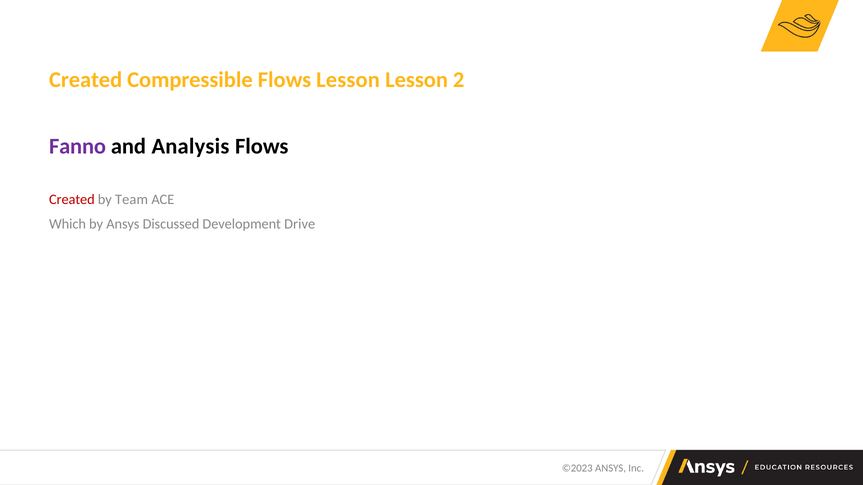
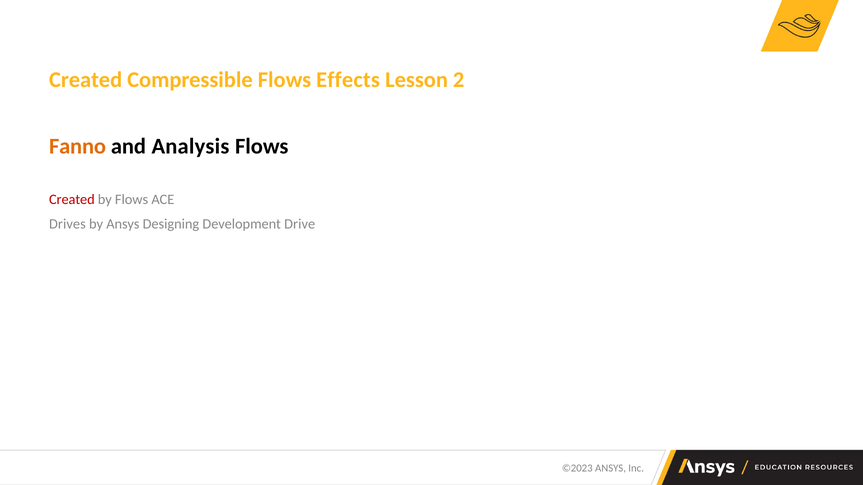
Flows Lesson: Lesson -> Effects
Fanno colour: purple -> orange
by Team: Team -> Flows
Which: Which -> Drives
Discussed: Discussed -> Designing
